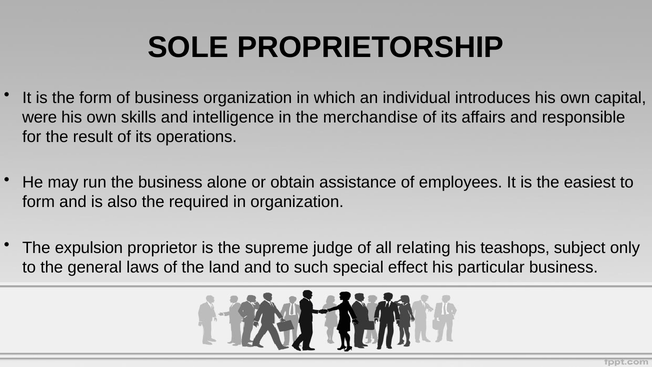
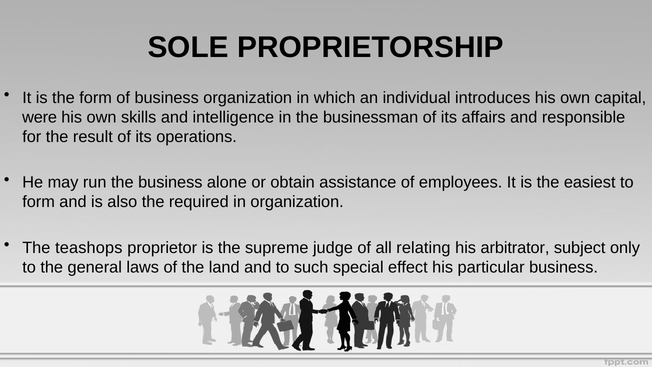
merchandise: merchandise -> businessman
expulsion: expulsion -> teashops
teashops: teashops -> arbitrator
